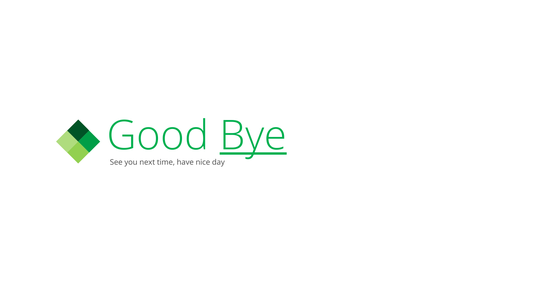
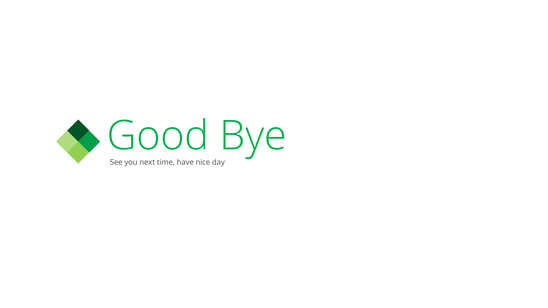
Bye underline: present -> none
